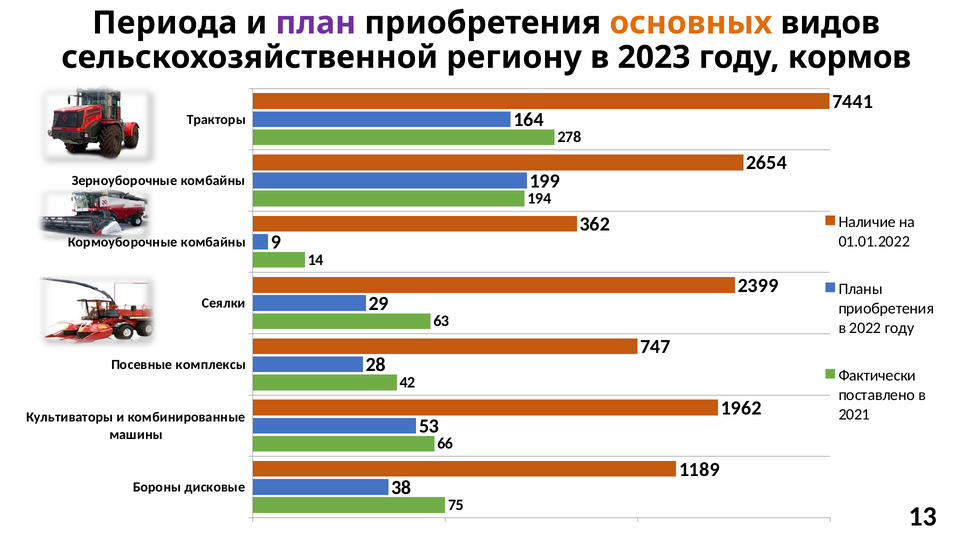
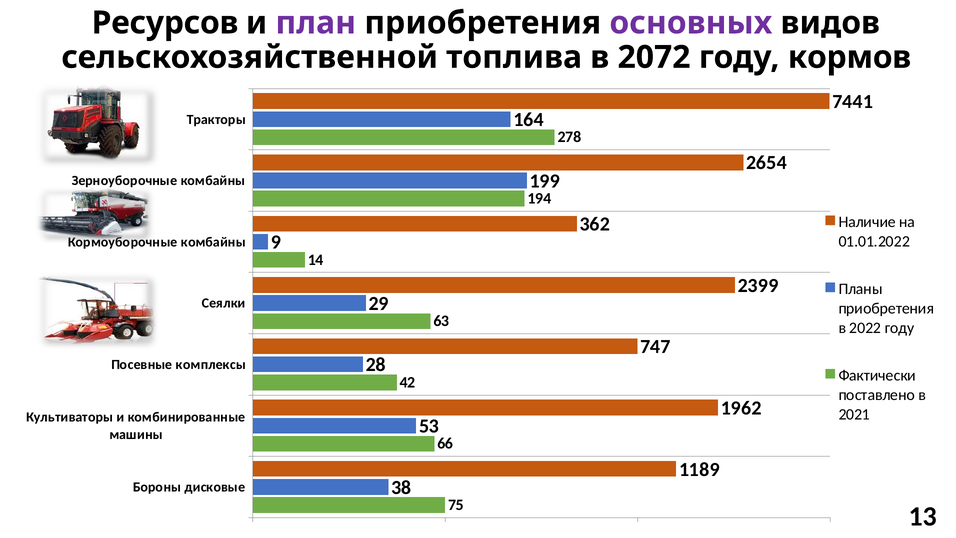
Периода: Периода -> Ресурсов
основных colour: orange -> purple
региону: региону -> топлива
2023: 2023 -> 2072
